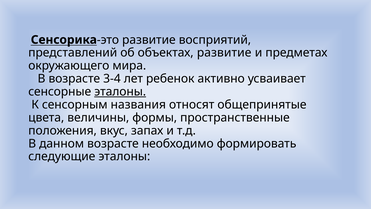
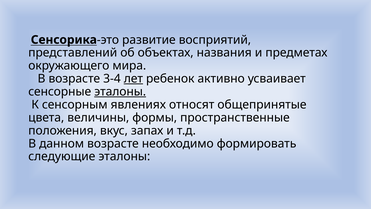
объектах развитие: развитие -> названия
лет underline: none -> present
названия: названия -> явлениях
